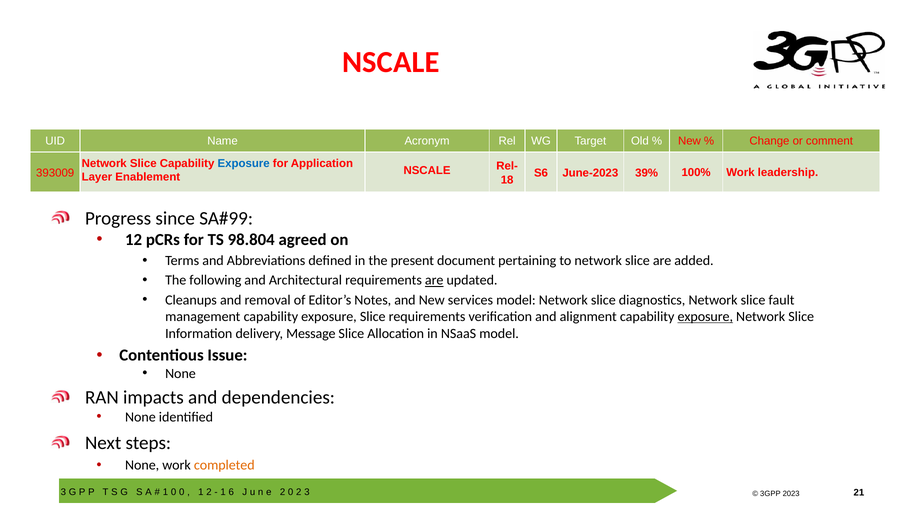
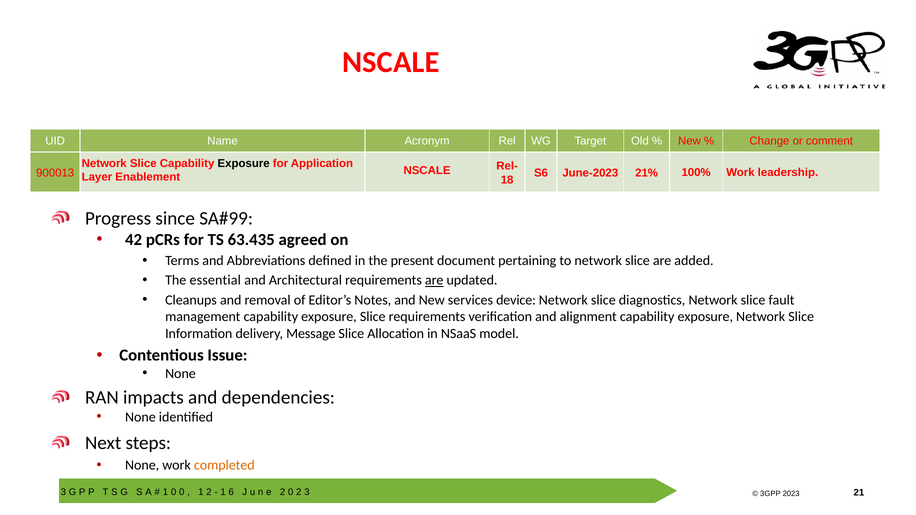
Exposure at (244, 164) colour: blue -> black
393009: 393009 -> 900013
39%: 39% -> 21%
12: 12 -> 42
98.804: 98.804 -> 63.435
following: following -> essential
services model: model -> device
exposure at (705, 317) underline: present -> none
